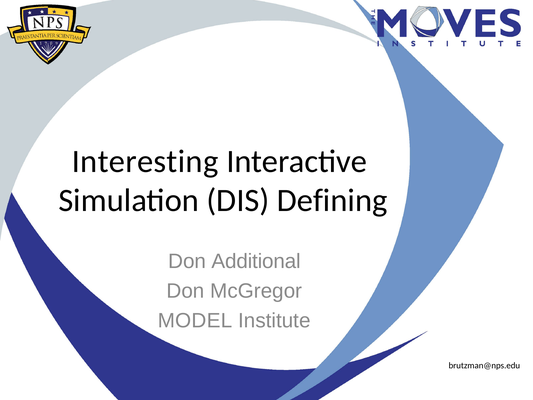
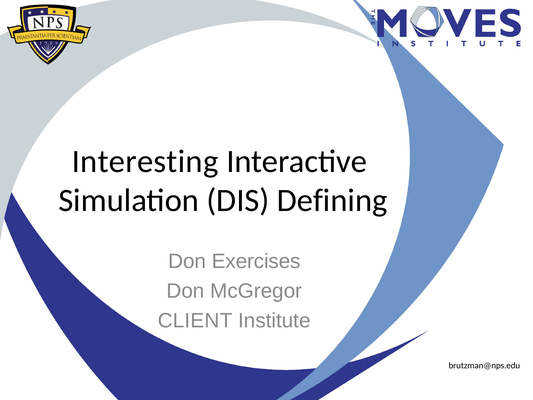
Additional: Additional -> Exercises
MODEL: MODEL -> CLIENT
